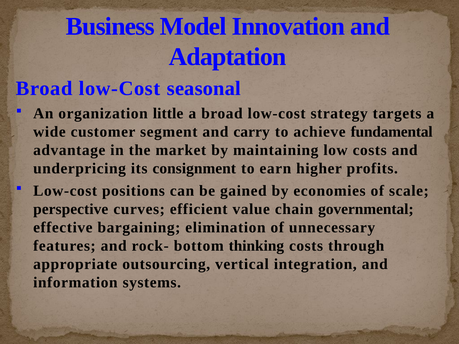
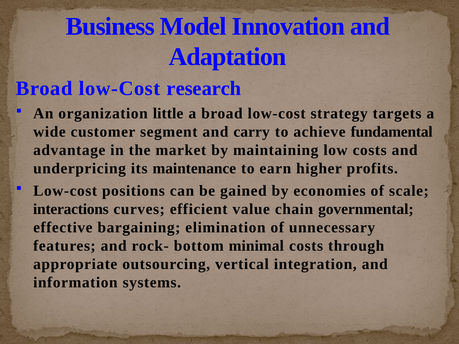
seasonal: seasonal -> research
consignment: consignment -> maintenance
perspective: perspective -> interactions
thinking: thinking -> minimal
